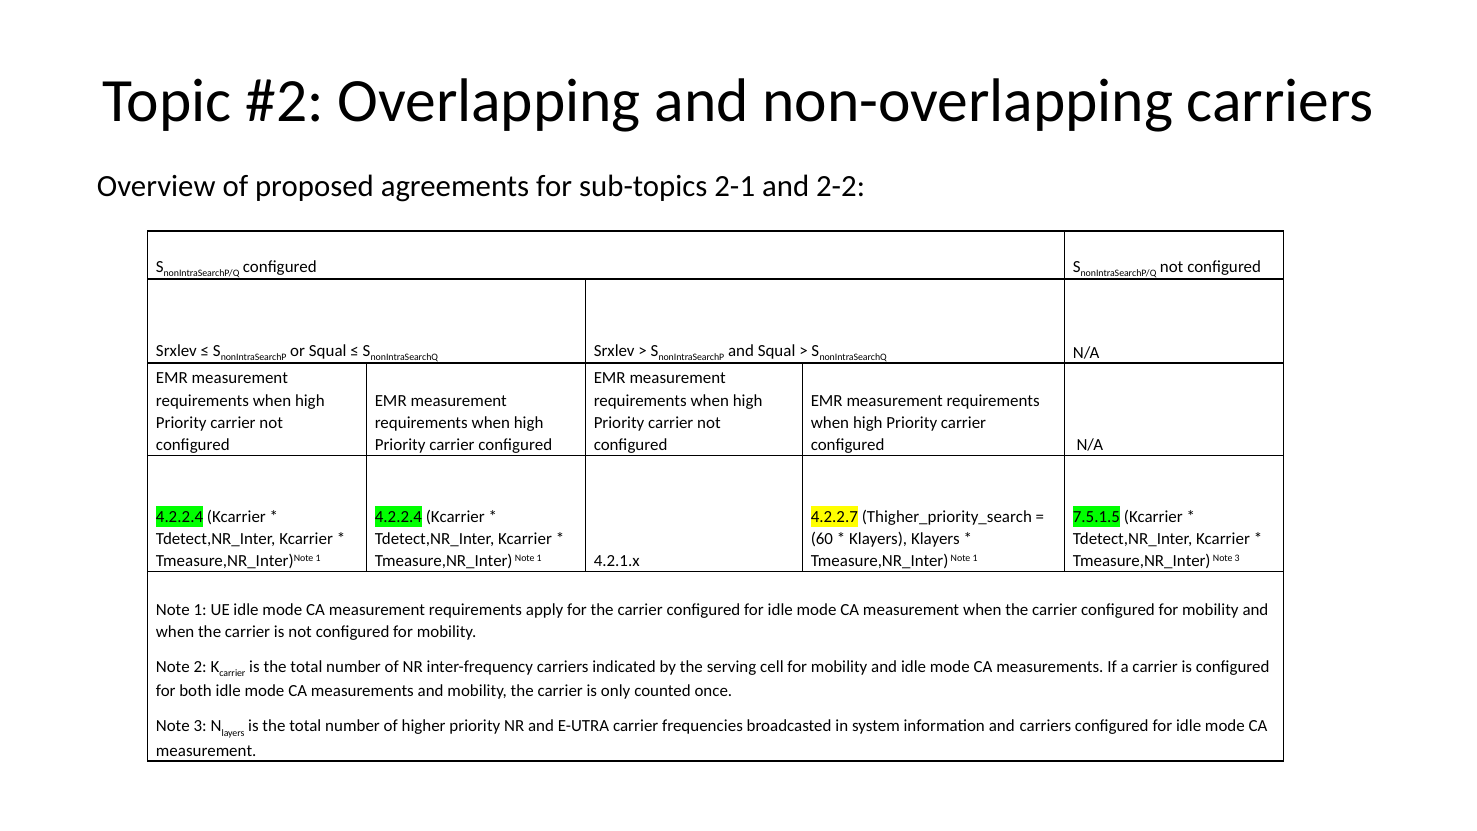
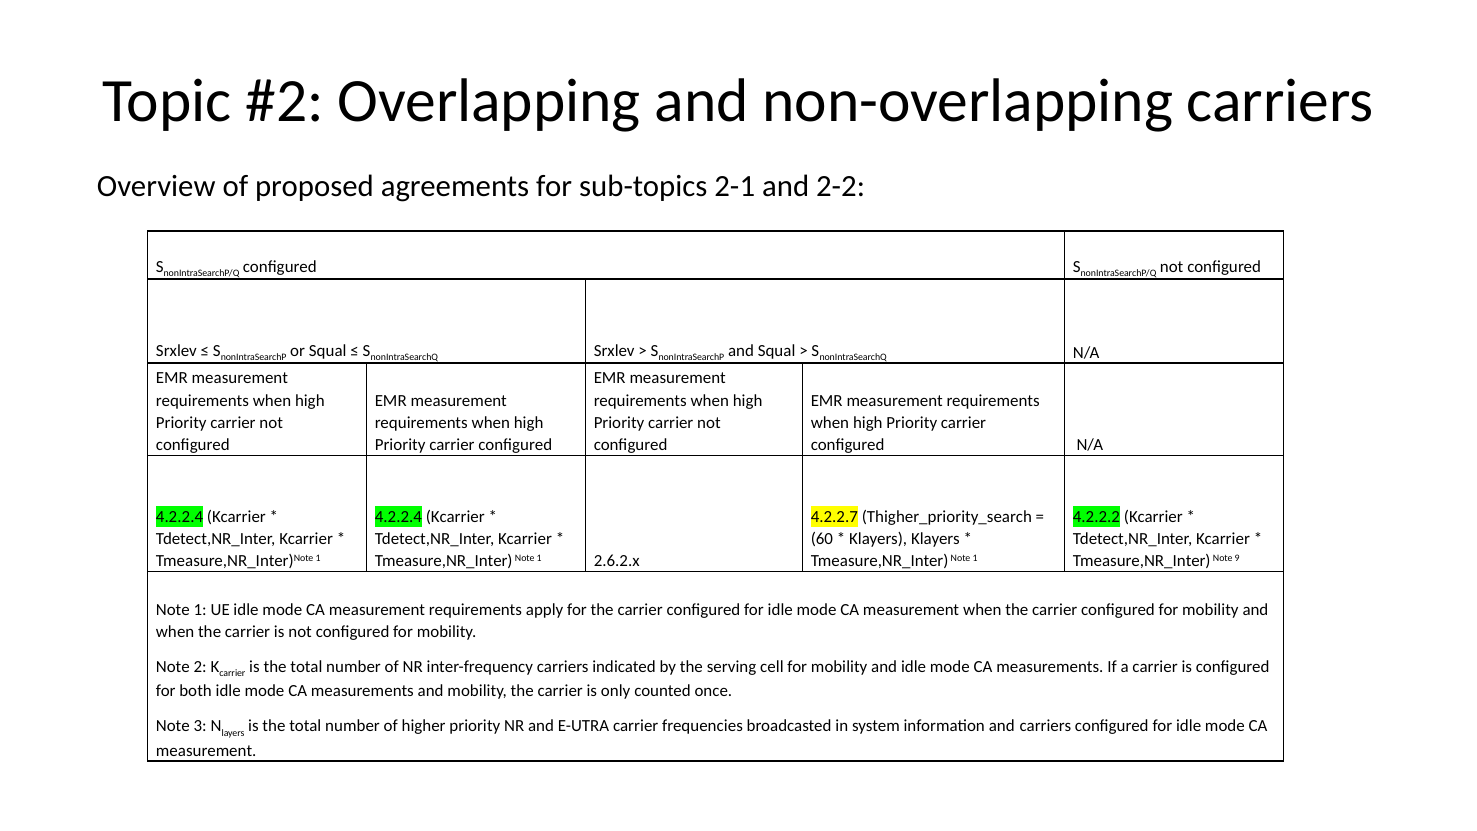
7.5.1.5: 7.5.1.5 -> 4.2.2.2
4.2.1.x: 4.2.1.x -> 2.6.2.x
3 at (1237, 559): 3 -> 9
